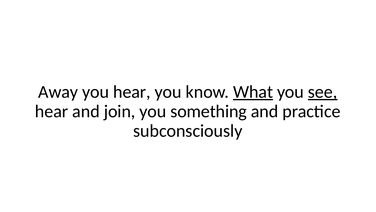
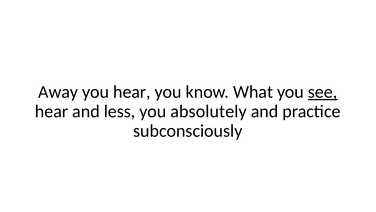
What underline: present -> none
join: join -> less
something: something -> absolutely
